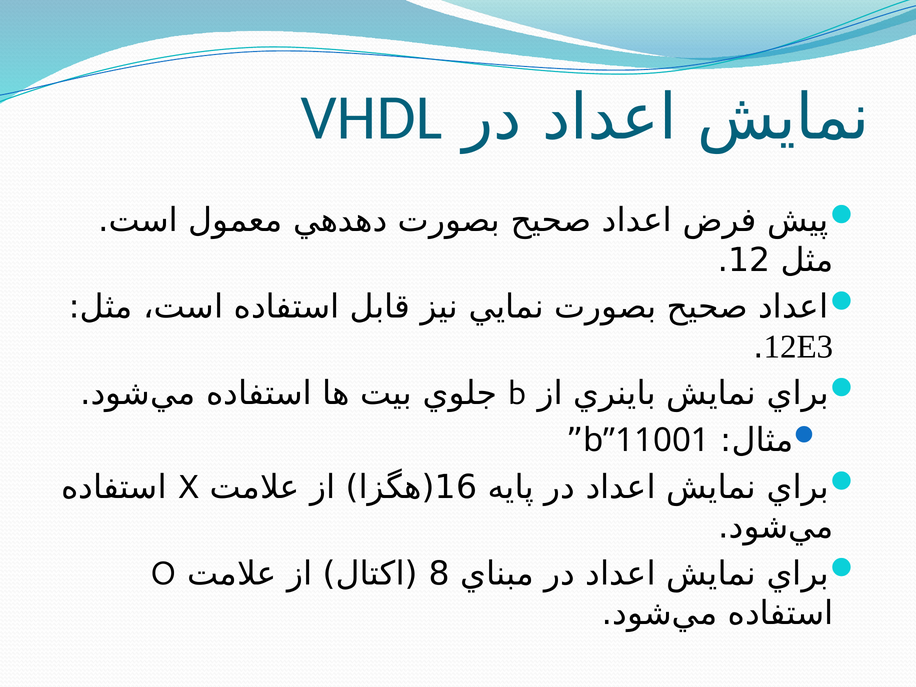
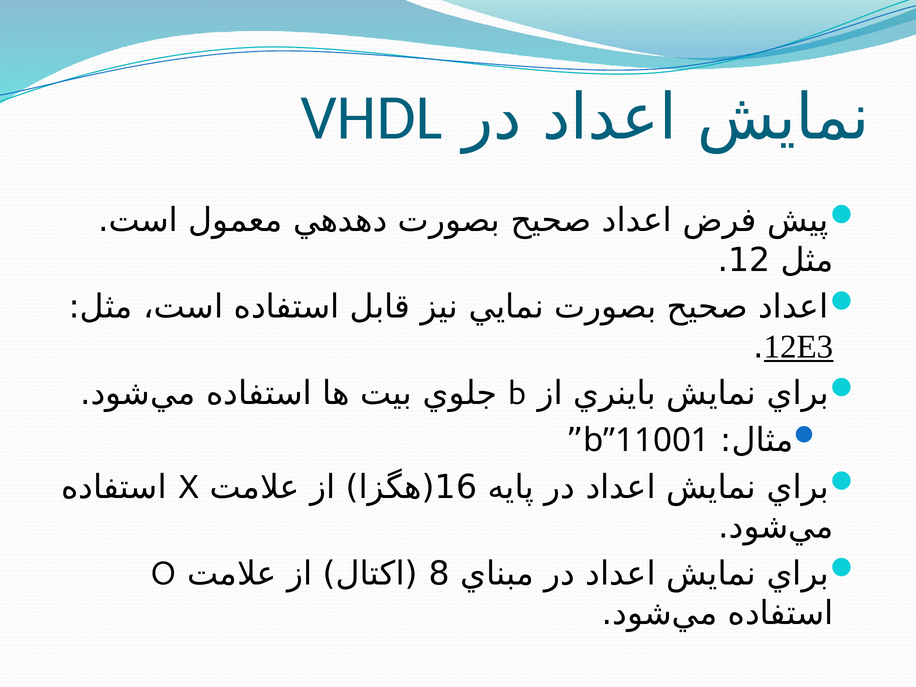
12E3 underline: none -> present
